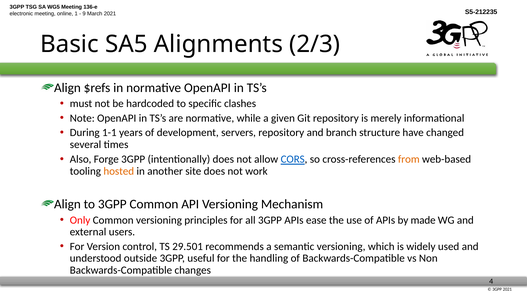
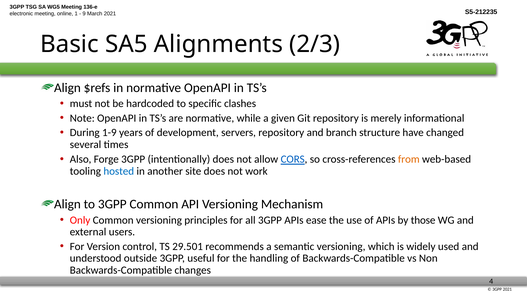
1-1: 1-1 -> 1-9
hosted colour: orange -> blue
made: made -> those
